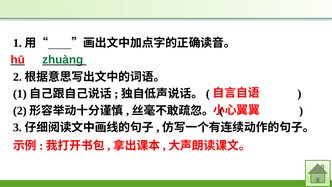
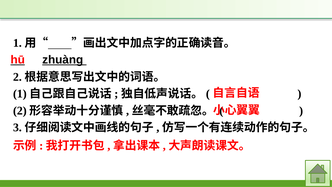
zhuàng colour: green -> black
